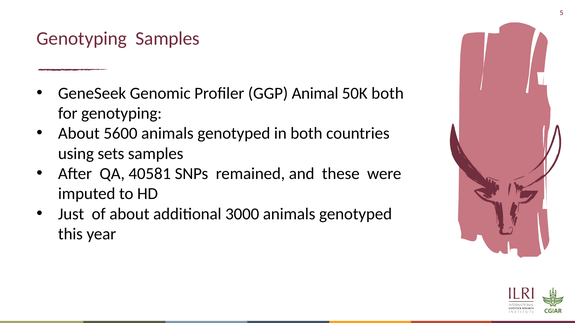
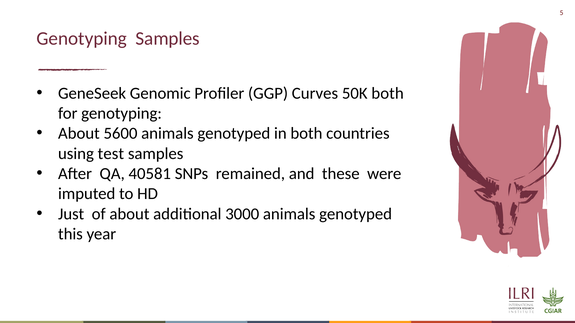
Animal: Animal -> Curves
sets: sets -> test
